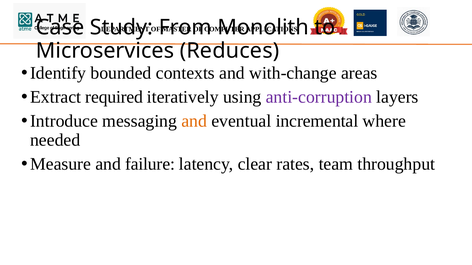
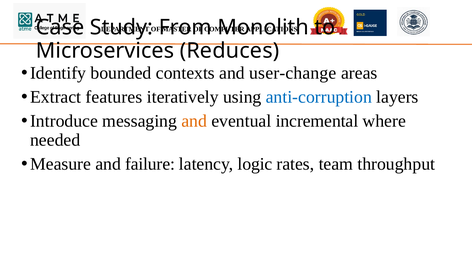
with-change: with-change -> user-change
required: required -> features
anti-corruption colour: purple -> blue
clear: clear -> logic
